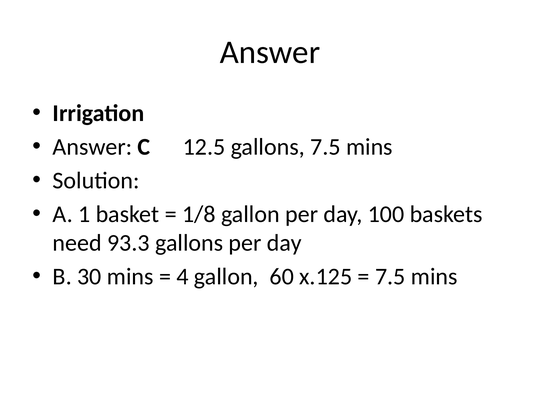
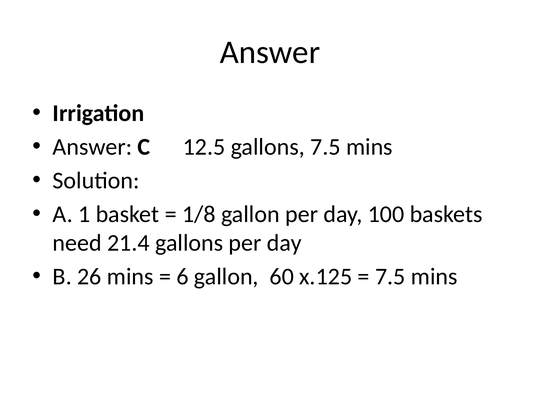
93.3: 93.3 -> 21.4
30: 30 -> 26
4: 4 -> 6
